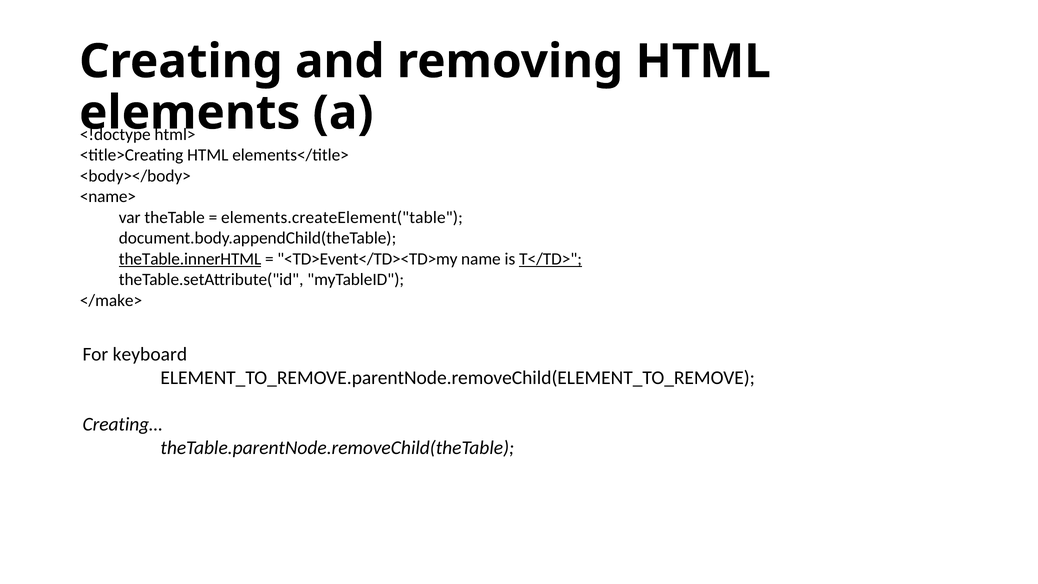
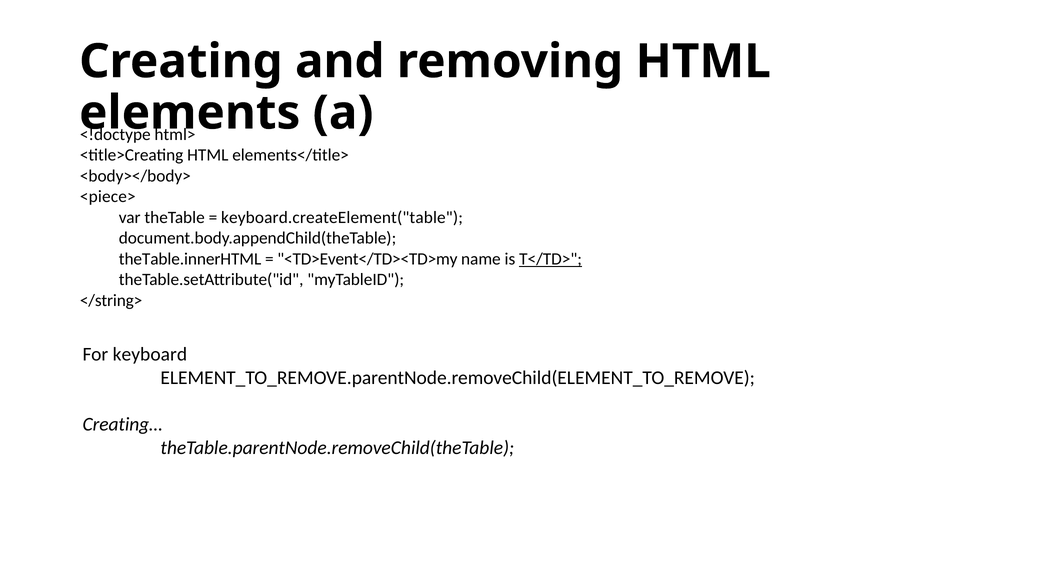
<name>: <name> -> <piece>
elements.createElement("table: elements.createElement("table -> keyboard.createElement("table
theTable.innerHTML underline: present -> none
</make>: </make> -> </string>
